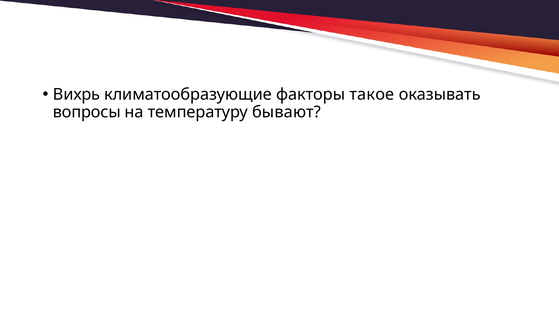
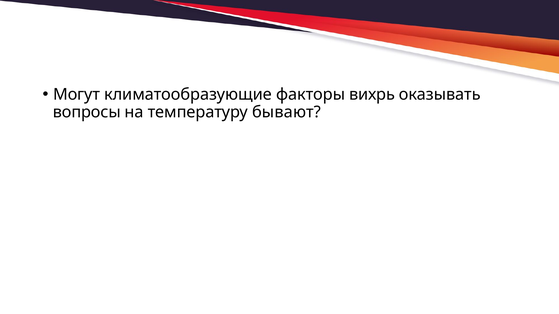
Вихрь: Вихрь -> Могут
такое: такое -> вихрь
